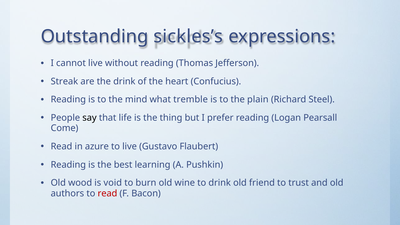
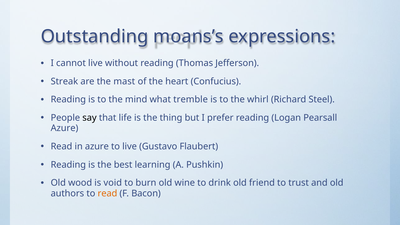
sickles’s: sickles’s -> moans’s
the drink: drink -> mast
plain: plain -> whirl
Come at (65, 128): Come -> Azure
read at (107, 193) colour: red -> orange
